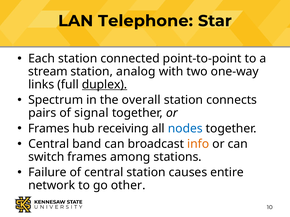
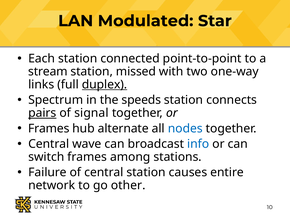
Telephone: Telephone -> Modulated
analog: analog -> missed
overall: overall -> speeds
pairs underline: none -> present
receiving: receiving -> alternate
band: band -> wave
info colour: orange -> blue
